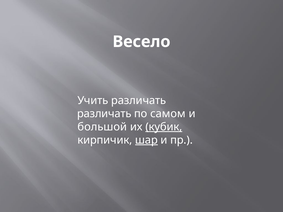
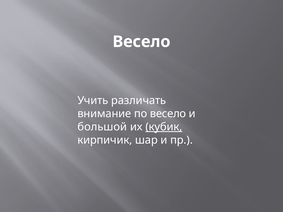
различать at (104, 114): различать -> внимание
по самом: самом -> весело
шар underline: present -> none
